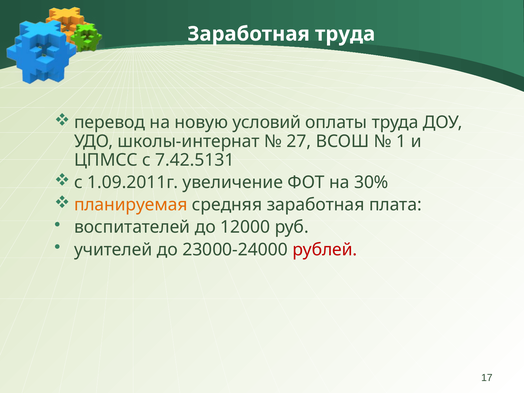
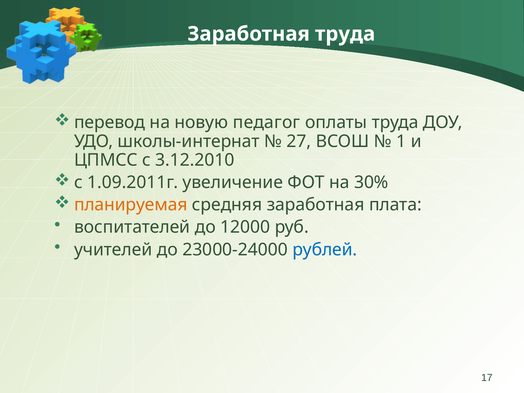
условий: условий -> педагог
7.42.5131: 7.42.5131 -> 3.12.2010
рублей colour: red -> blue
